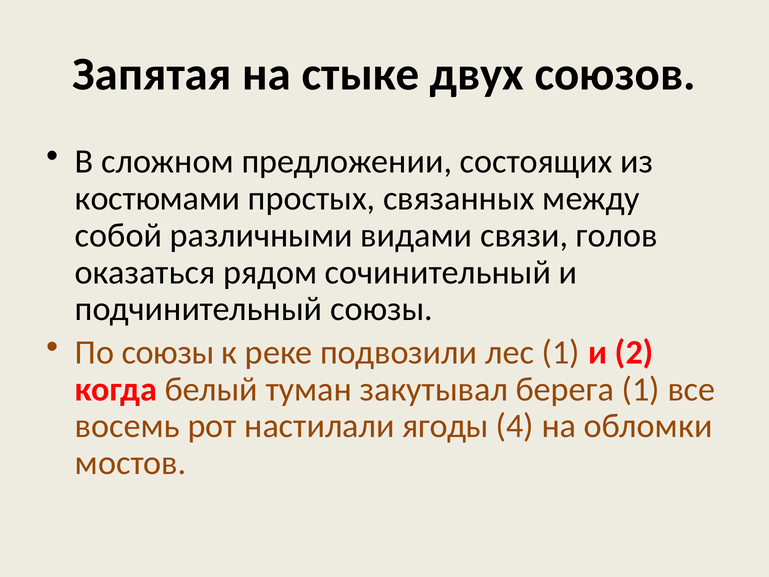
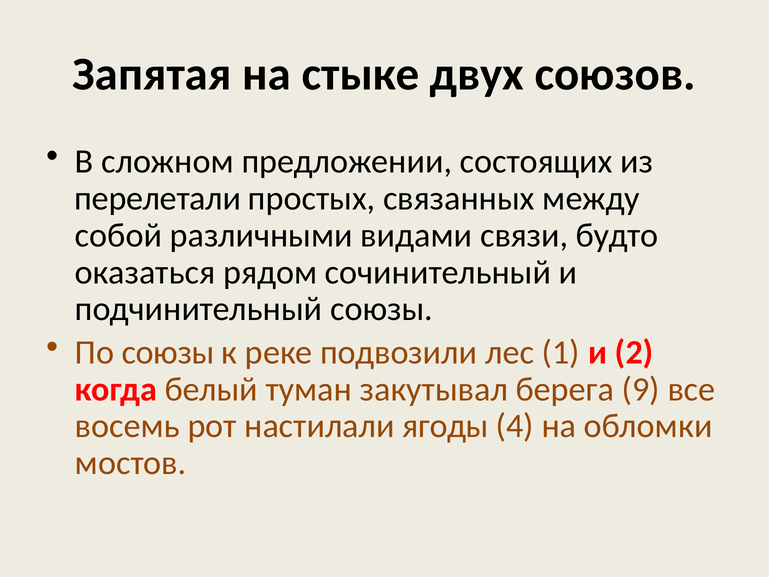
костюмами: костюмами -> перелетали
голов: голов -> будто
берега 1: 1 -> 9
